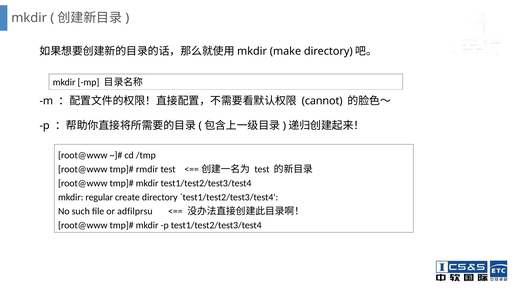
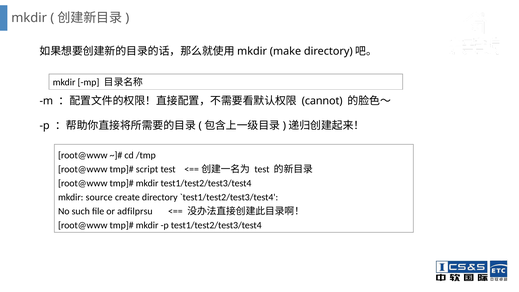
rmdir: rmdir -> script
regular: regular -> source
